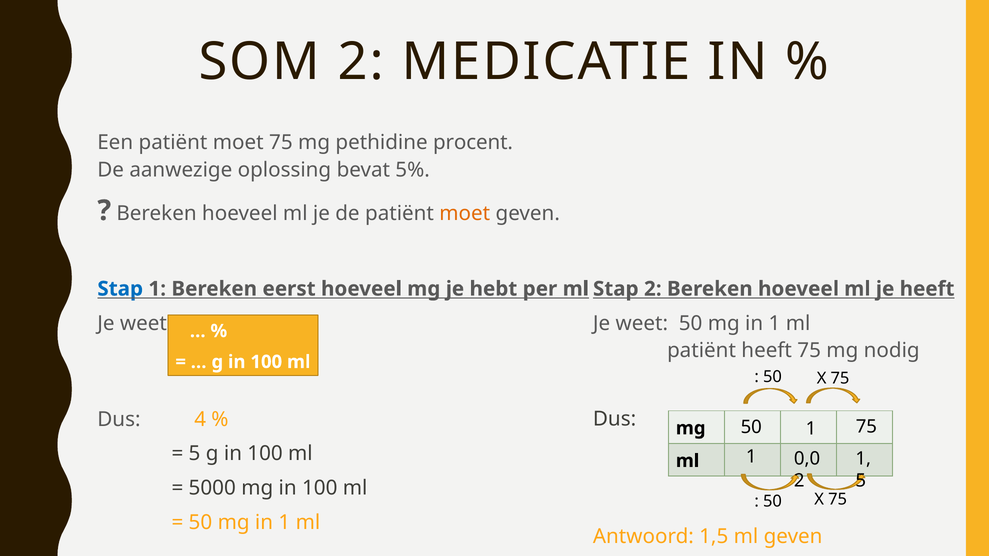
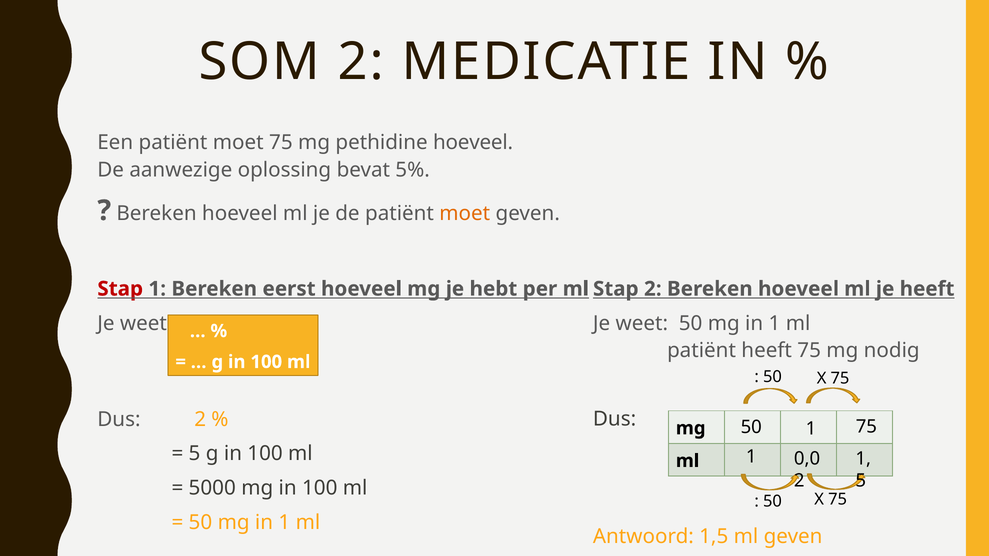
pethidine procent: procent -> hoeveel
Stap at (120, 289) colour: blue -> red
Dus 4: 4 -> 2
